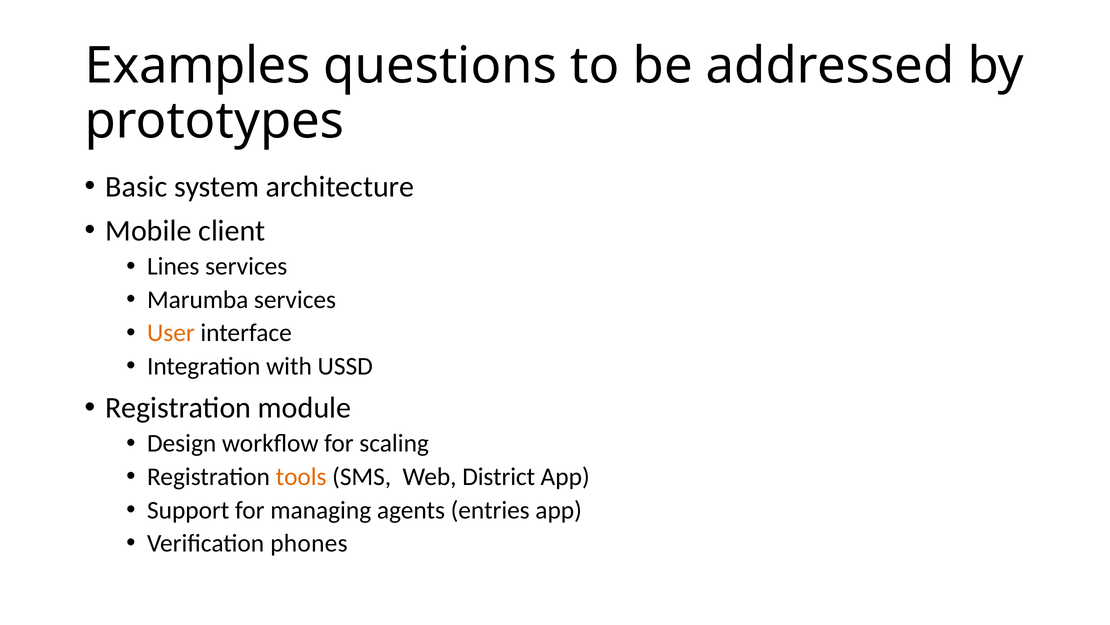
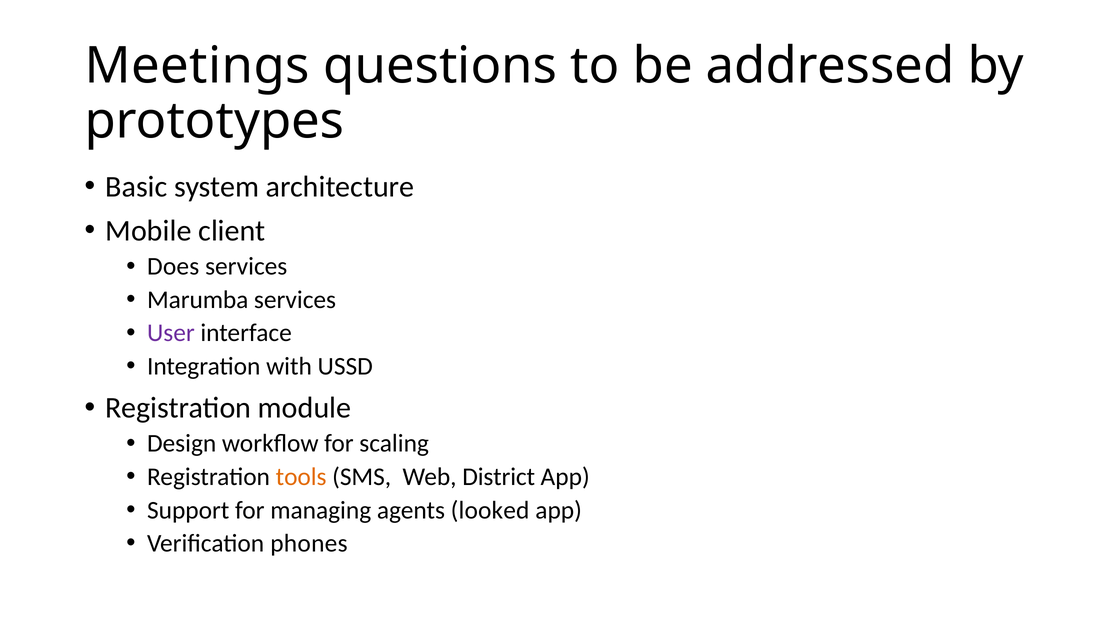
Examples: Examples -> Meetings
Lines: Lines -> Does
User colour: orange -> purple
entries: entries -> looked
